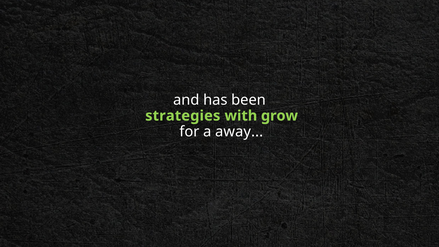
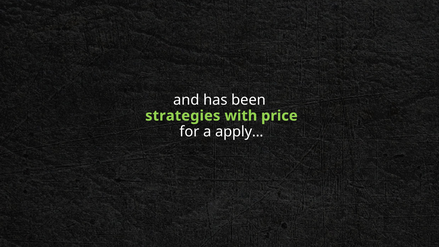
grow: grow -> price
away: away -> apply
